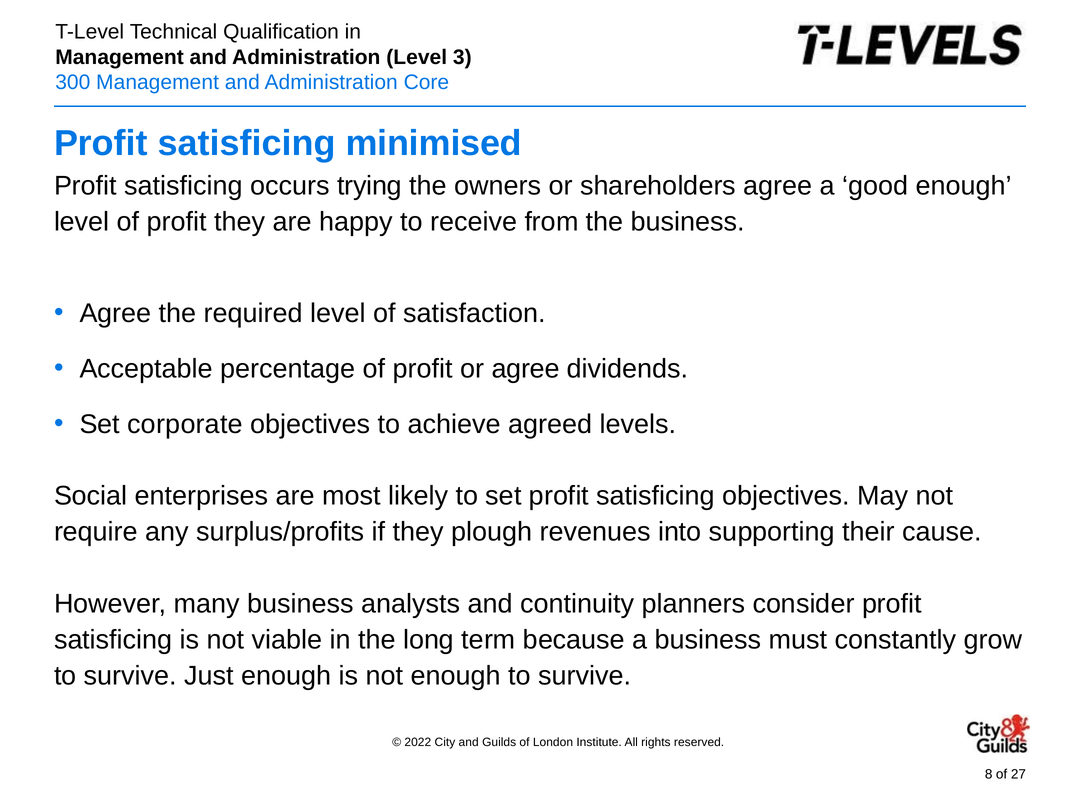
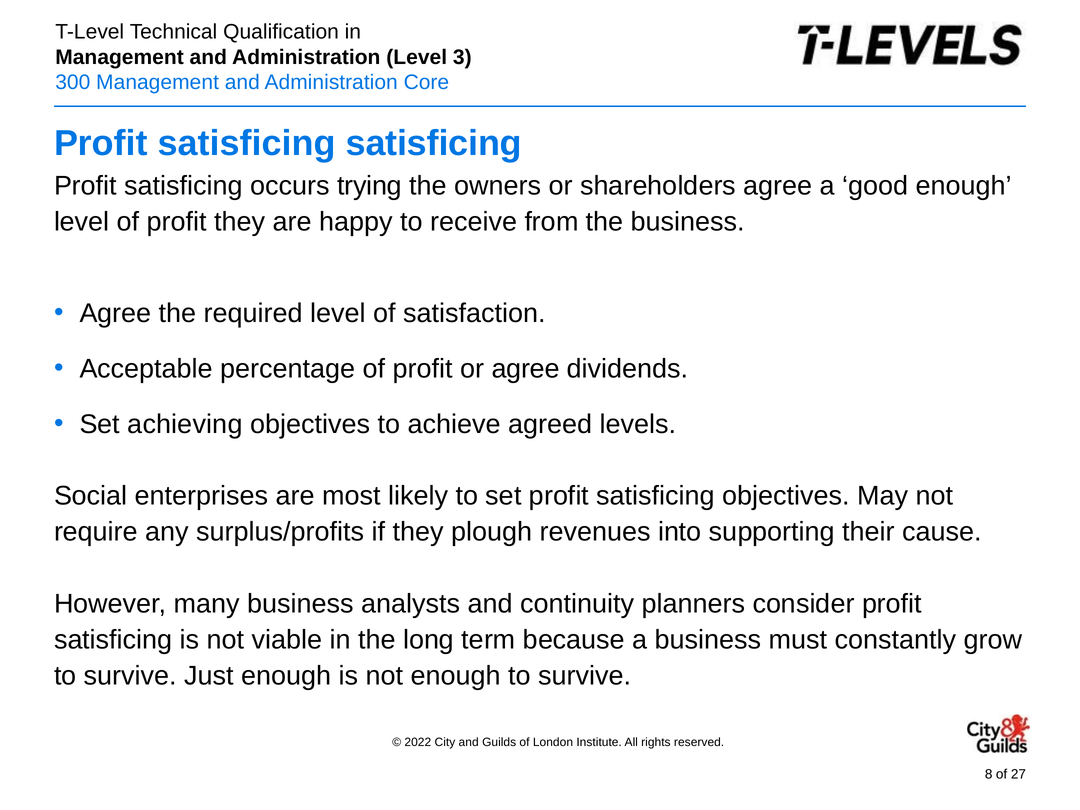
satisficing minimised: minimised -> satisficing
corporate: corporate -> achieving
